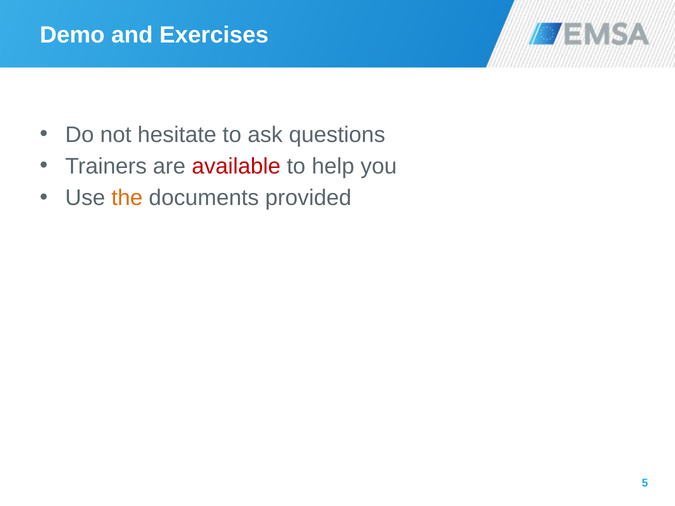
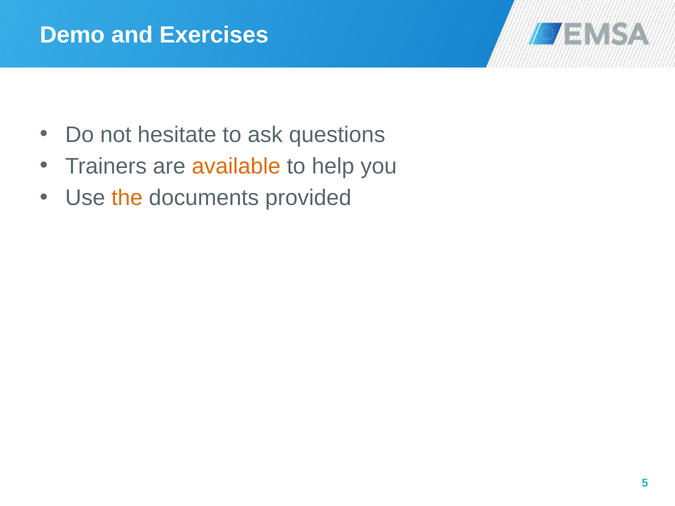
available colour: red -> orange
